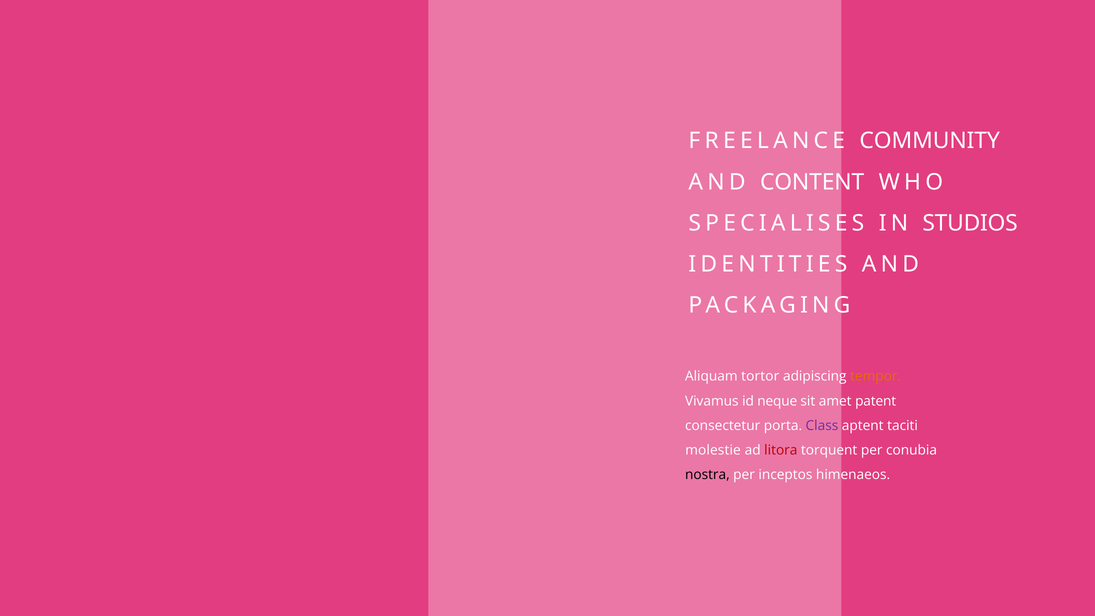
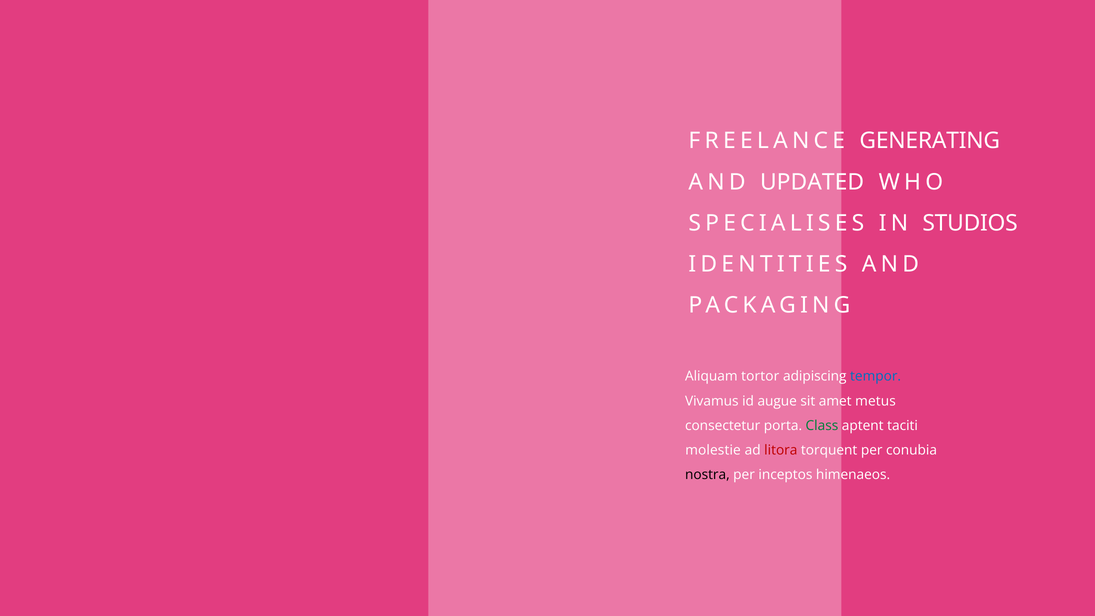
COMMUNITY: COMMUNITY -> GENERATING
CONTENT: CONTENT -> UPDATED
tempor colour: orange -> blue
neque: neque -> augue
patent: patent -> metus
Class colour: purple -> green
